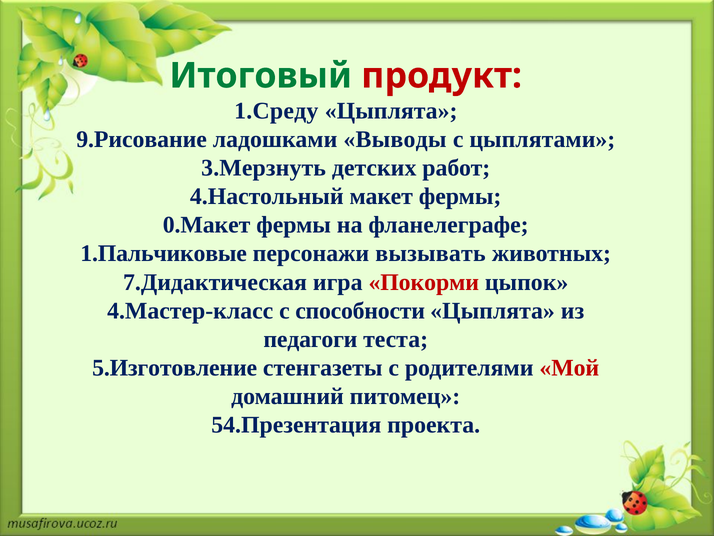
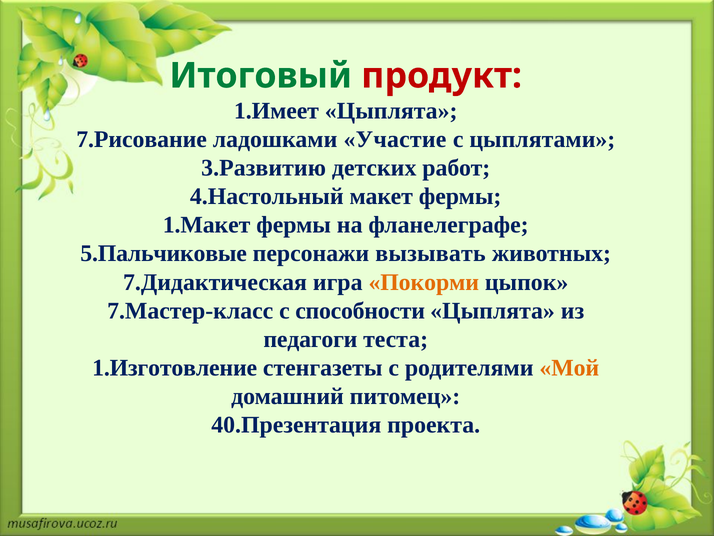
1.Среду: 1.Среду -> 1.Имеет
9.Рисование: 9.Рисование -> 7.Рисование
Выводы: Выводы -> Участие
3.Мерзнуть: 3.Мерзнуть -> 3.Развитию
0.Макет: 0.Макет -> 1.Макет
1.Пальчиковые: 1.Пальчиковые -> 5.Пальчиковые
Покорми colour: red -> orange
4.Мастер-класс: 4.Мастер-класс -> 7.Мастер-класс
5.Изготовление: 5.Изготовление -> 1.Изготовление
Мой colour: red -> orange
54.Презентация: 54.Презентация -> 40.Презентация
